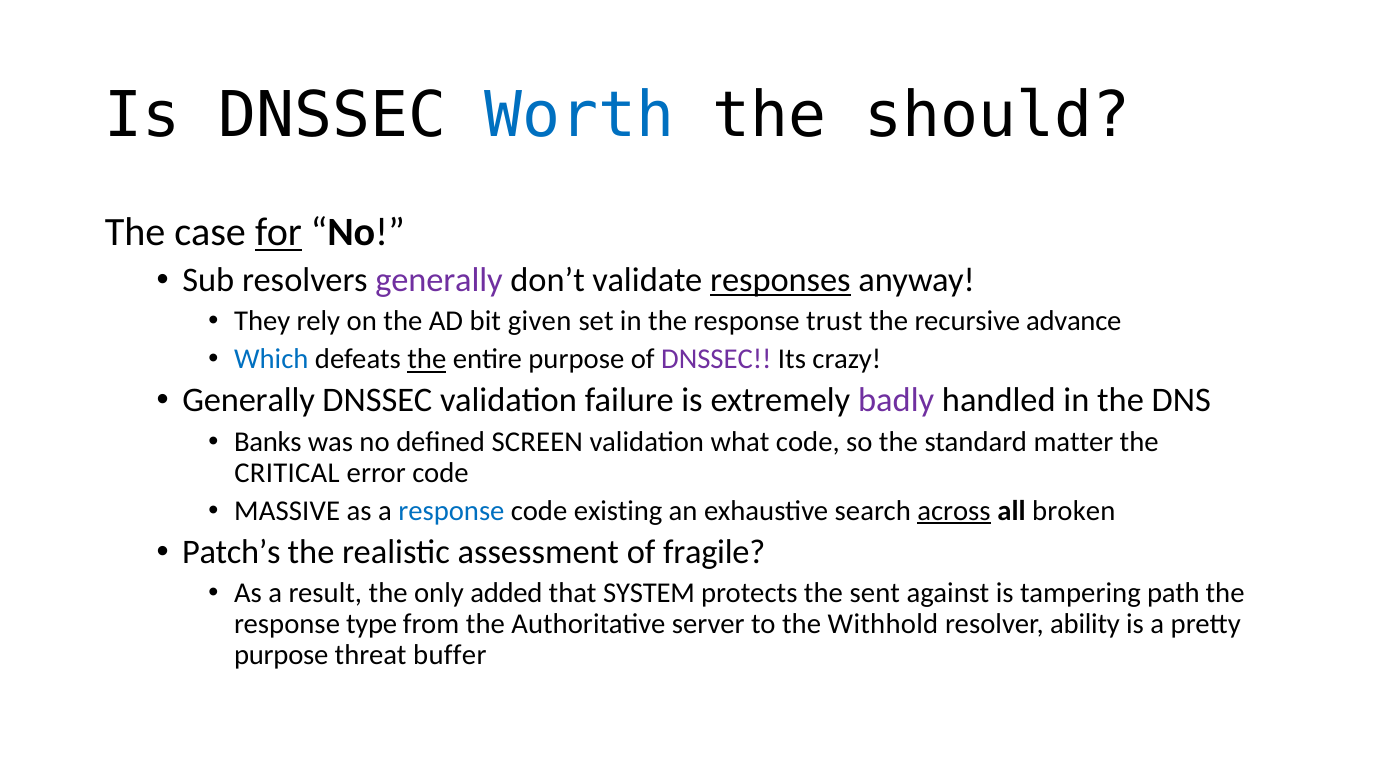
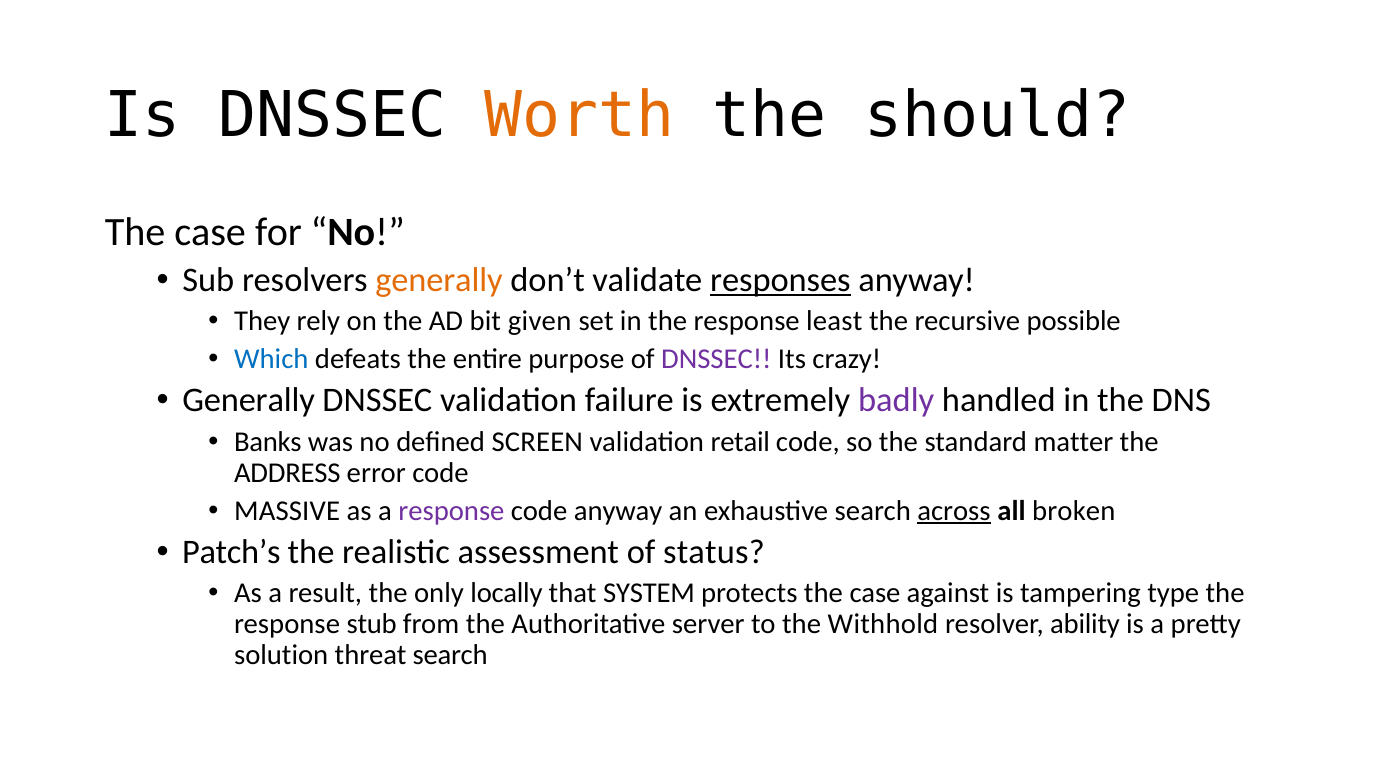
Worth colour: blue -> orange
for underline: present -> none
generally at (439, 280) colour: purple -> orange
trust: trust -> least
advance: advance -> possible
the at (427, 360) underline: present -> none
what: what -> retail
CRITICAL: CRITICAL -> ADDRESS
response at (451, 511) colour: blue -> purple
code existing: existing -> anyway
fragile: fragile -> status
added: added -> locally
protects the sent: sent -> case
path: path -> type
type: type -> stub
purpose at (281, 656): purpose -> solution
threat buffer: buffer -> search
